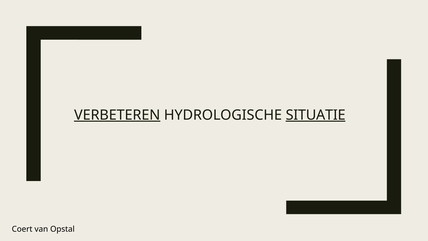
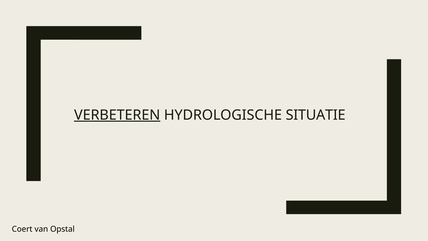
SITUATIE underline: present -> none
